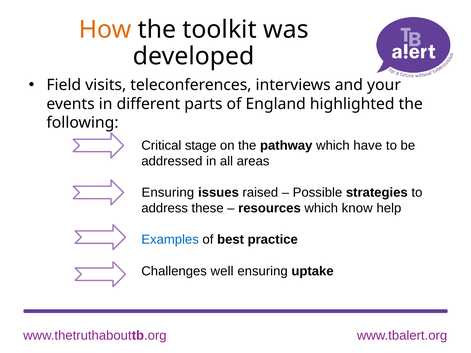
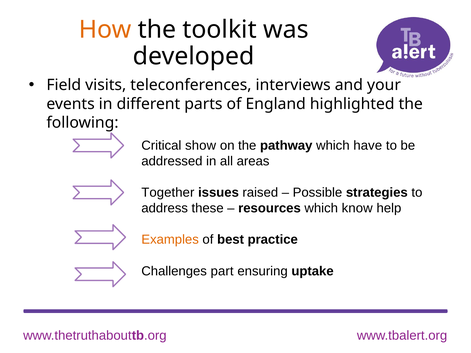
stage: stage -> show
Ensuring at (168, 193): Ensuring -> Together
Examples colour: blue -> orange
well: well -> part
